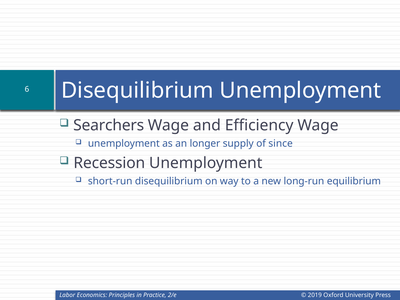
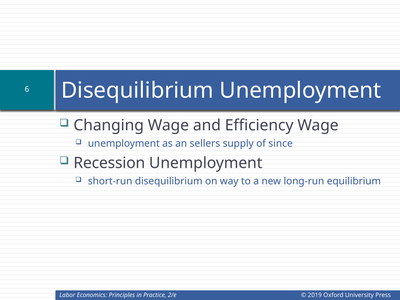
Searchers: Searchers -> Changing
longer: longer -> sellers
